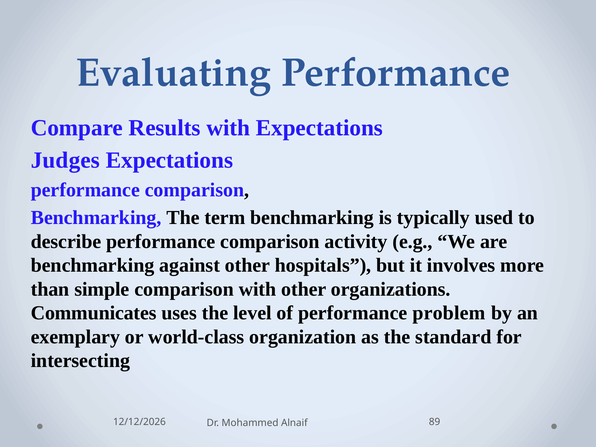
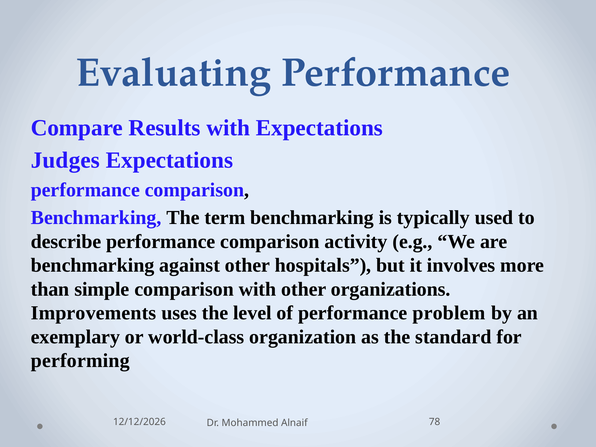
Communicates: Communicates -> Improvements
intersecting: intersecting -> performing
89: 89 -> 78
